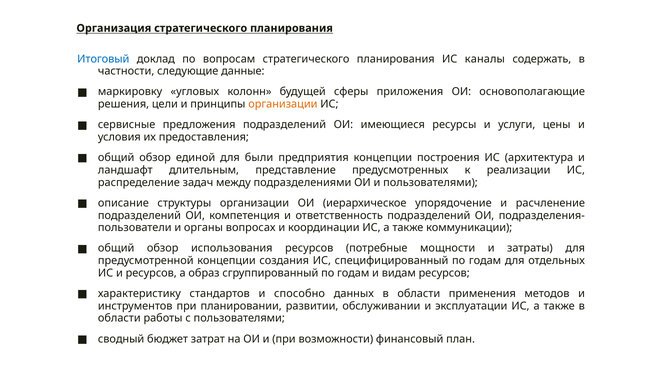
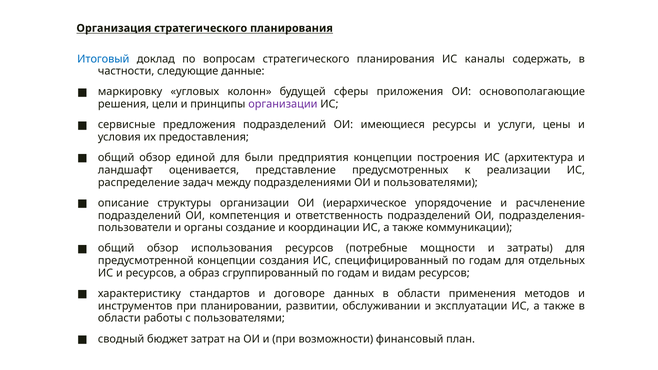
организации at (283, 104) colour: orange -> purple
длительным: длительным -> оценивается
вопросах: вопросах -> создание
способно: способно -> договоре
